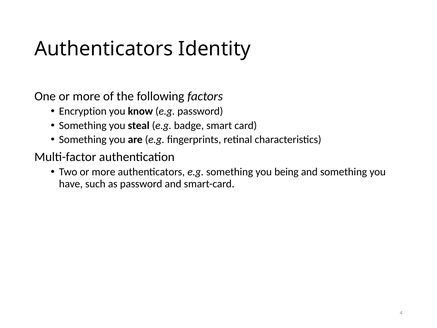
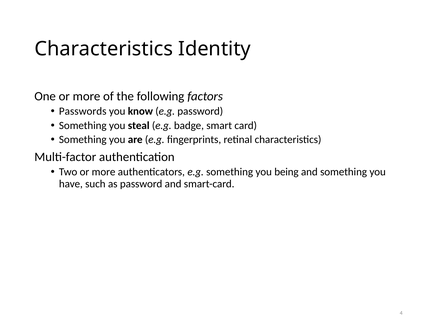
Authenticators at (104, 49): Authenticators -> Characteristics
Encryption: Encryption -> Passwords
